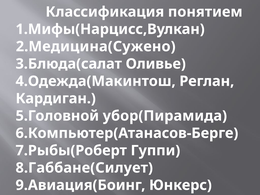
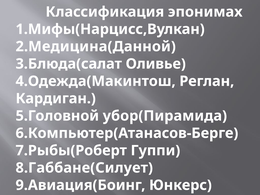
понятием: понятием -> эпонимах
2.Медицина(Сужено: 2.Медицина(Сужено -> 2.Медицина(Данной
